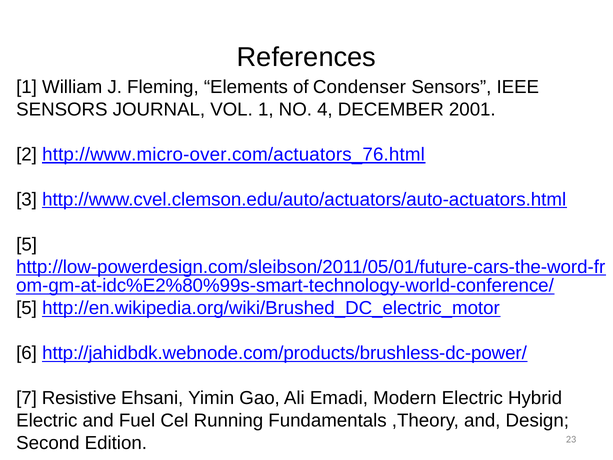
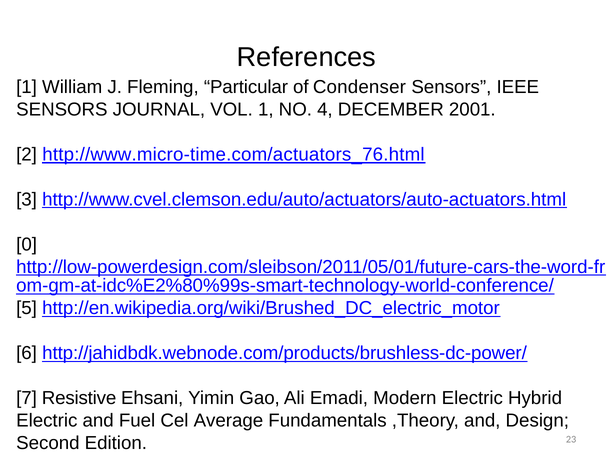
Elements: Elements -> Particular
http://www.micro-over.com/actuators_76.html: http://www.micro-over.com/actuators_76.html -> http://www.micro-time.com/actuators_76.html
5 at (27, 244): 5 -> 0
Running: Running -> Average
